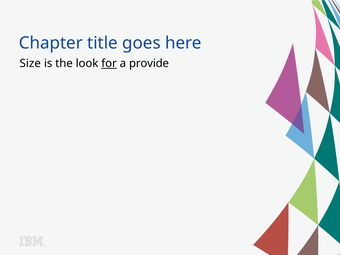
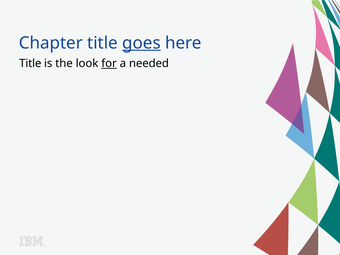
goes underline: none -> present
Size at (30, 63): Size -> Title
provide: provide -> needed
